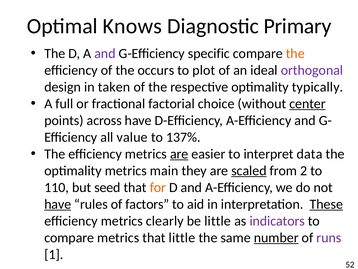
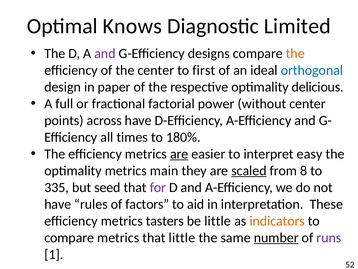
Primary: Primary -> Limited
specific: specific -> designs
the occurs: occurs -> center
plot: plot -> first
orthogonal colour: purple -> blue
taken: taken -> paper
typically: typically -> delicious
choice: choice -> power
center at (307, 103) underline: present -> none
value: value -> times
137%: 137% -> 180%
data: data -> easy
2: 2 -> 8
110: 110 -> 335
for colour: orange -> purple
have at (58, 204) underline: present -> none
These underline: present -> none
clearly: clearly -> tasters
indicators colour: purple -> orange
